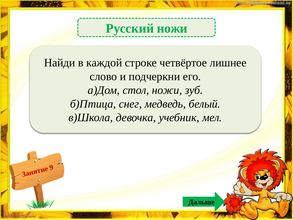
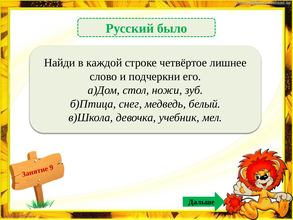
Русский ножи: ножи -> было
